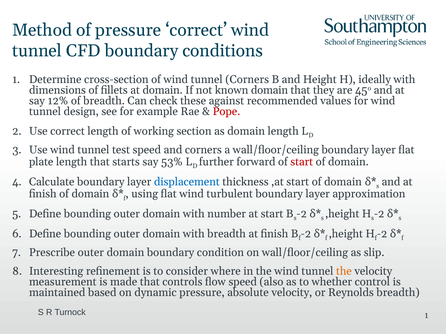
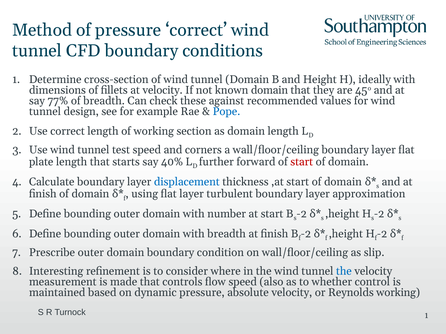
tunnel Corners: Corners -> Domain
at domain: domain -> velocity
12%: 12% -> 77%
Pope colour: red -> blue
53%: 53% -> 40%
flat wind: wind -> layer
the at (344, 272) colour: orange -> blue
Reynolds breadth: breadth -> working
